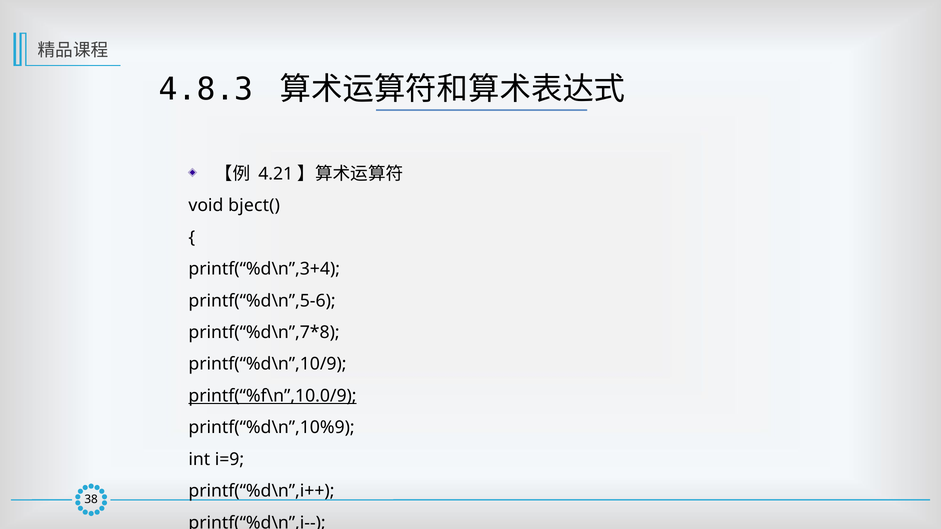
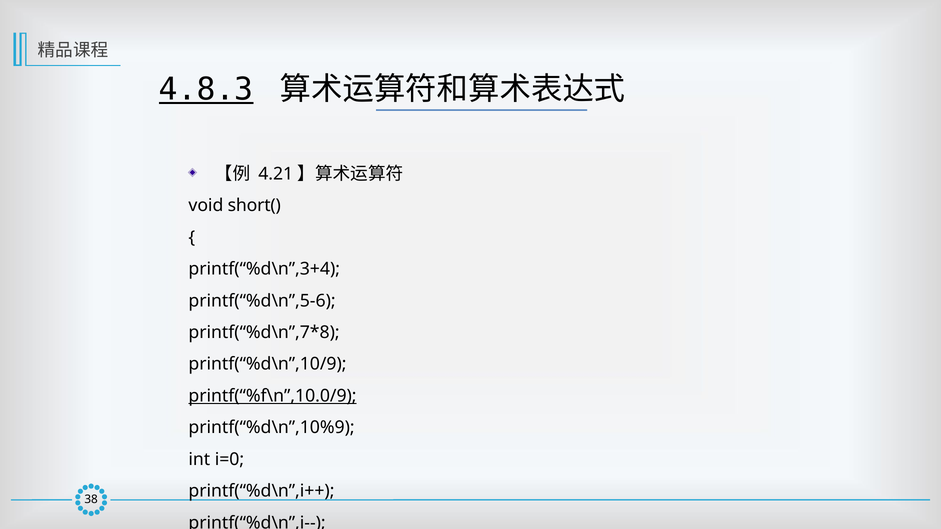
4.8.3 underline: none -> present
bject(: bject( -> short(
i=9: i=9 -> i=0
